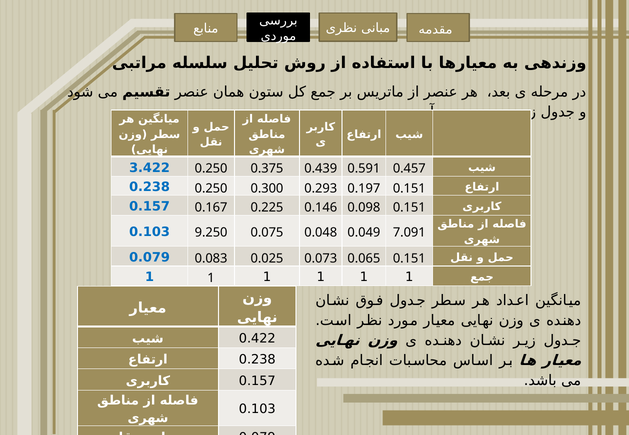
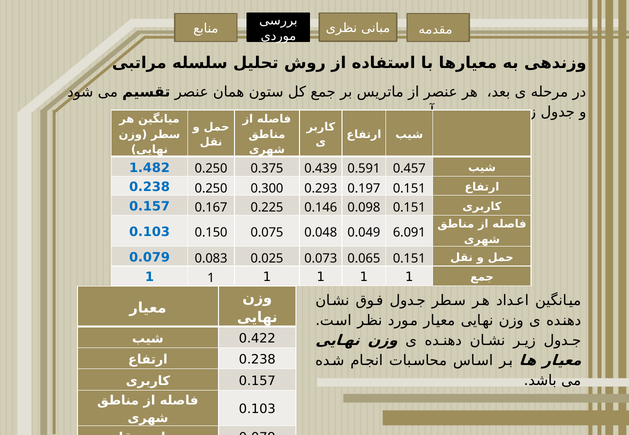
3.422: 3.422 -> 1.482
9.250: 9.250 -> 0.150
7.091: 7.091 -> 6.091
